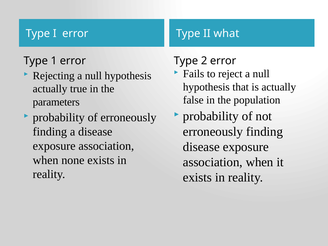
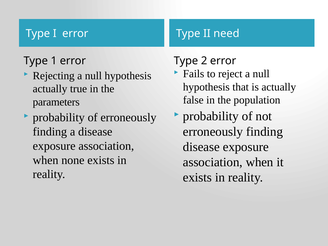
what: what -> need
